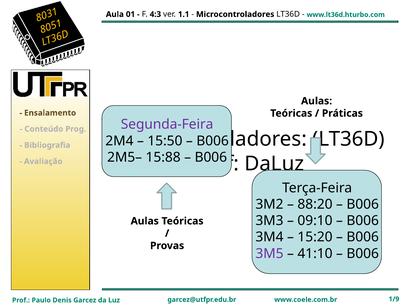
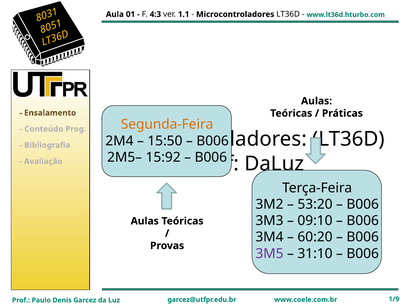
Segunda-Feira colour: purple -> orange
15:88: 15:88 -> 15:92
88:20: 88:20 -> 53:20
15:20: 15:20 -> 60:20
41:10: 41:10 -> 31:10
